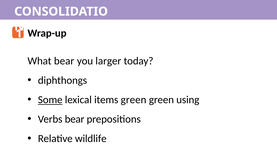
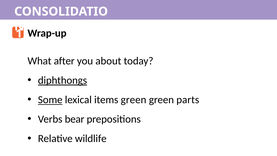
What bear: bear -> after
larger: larger -> about
diphthongs underline: none -> present
using: using -> parts
